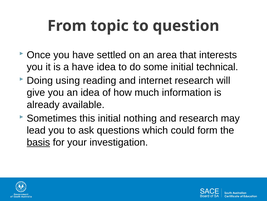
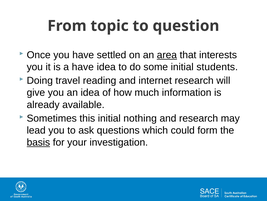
area underline: none -> present
technical: technical -> students
using: using -> travel
